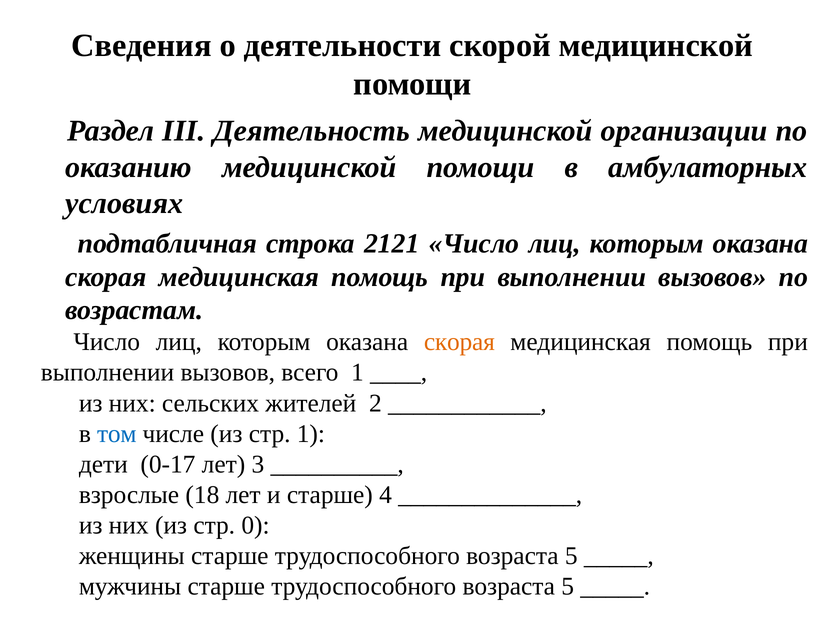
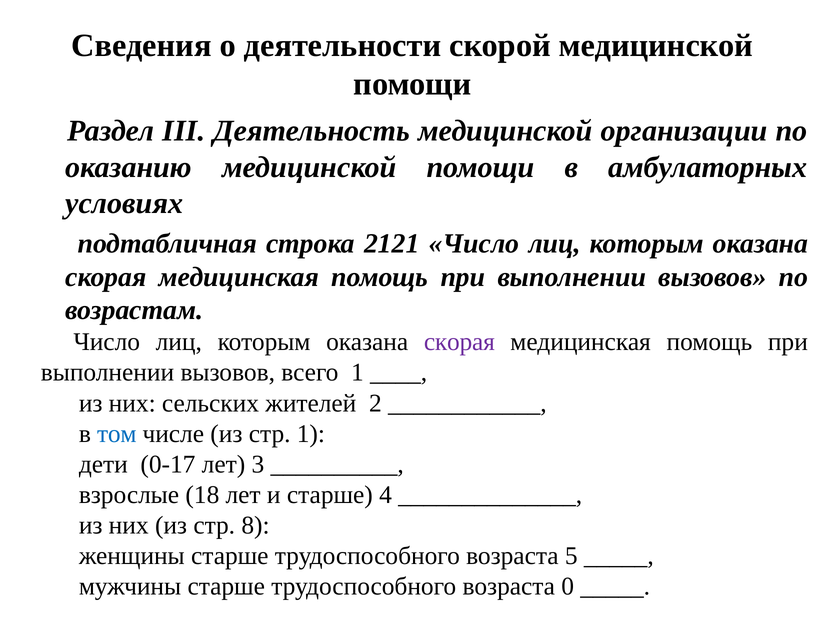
скорая at (459, 342) colour: orange -> purple
0: 0 -> 8
5 at (568, 586): 5 -> 0
